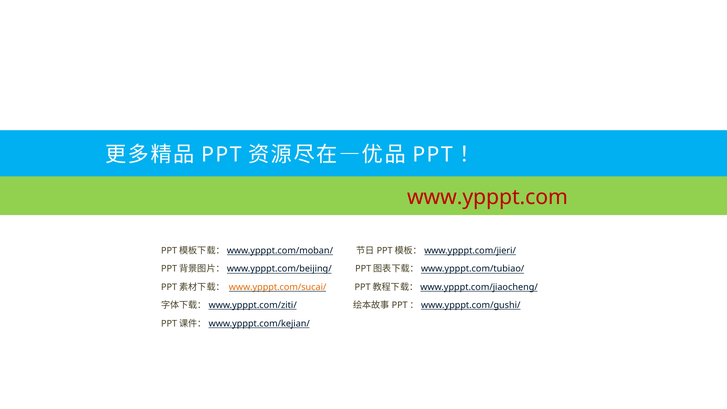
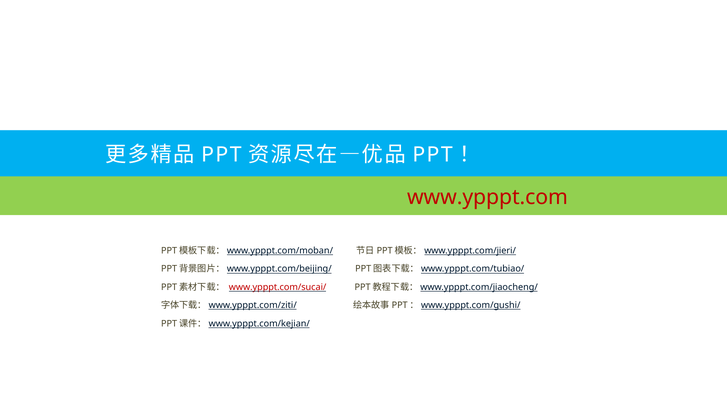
www.ypppt.com/sucai/ colour: orange -> red
